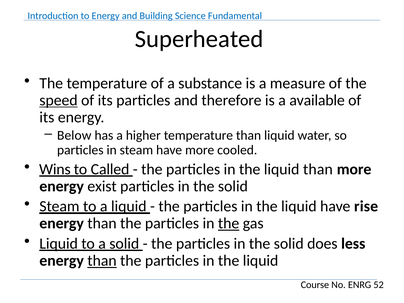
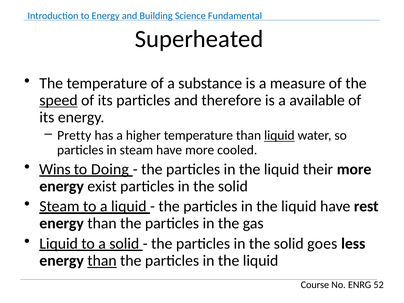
Below: Below -> Pretty
liquid at (279, 135) underline: none -> present
Called: Called -> Doing
liquid than: than -> their
rise: rise -> rest
the at (229, 223) underline: present -> none
does: does -> goes
